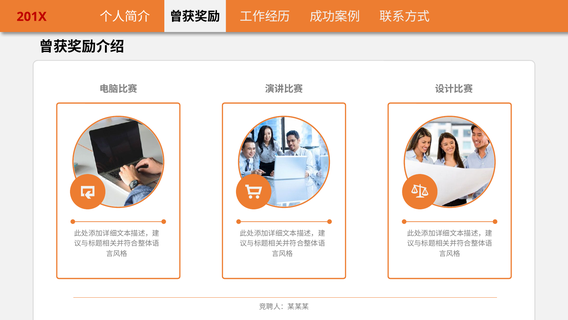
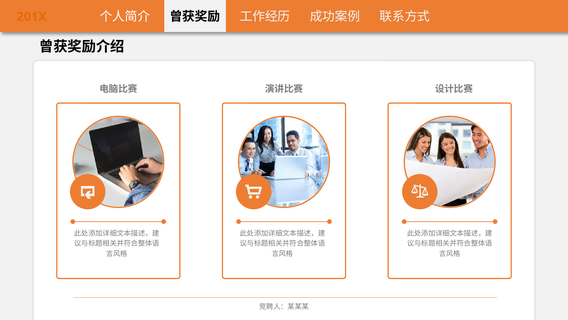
201X colour: red -> orange
